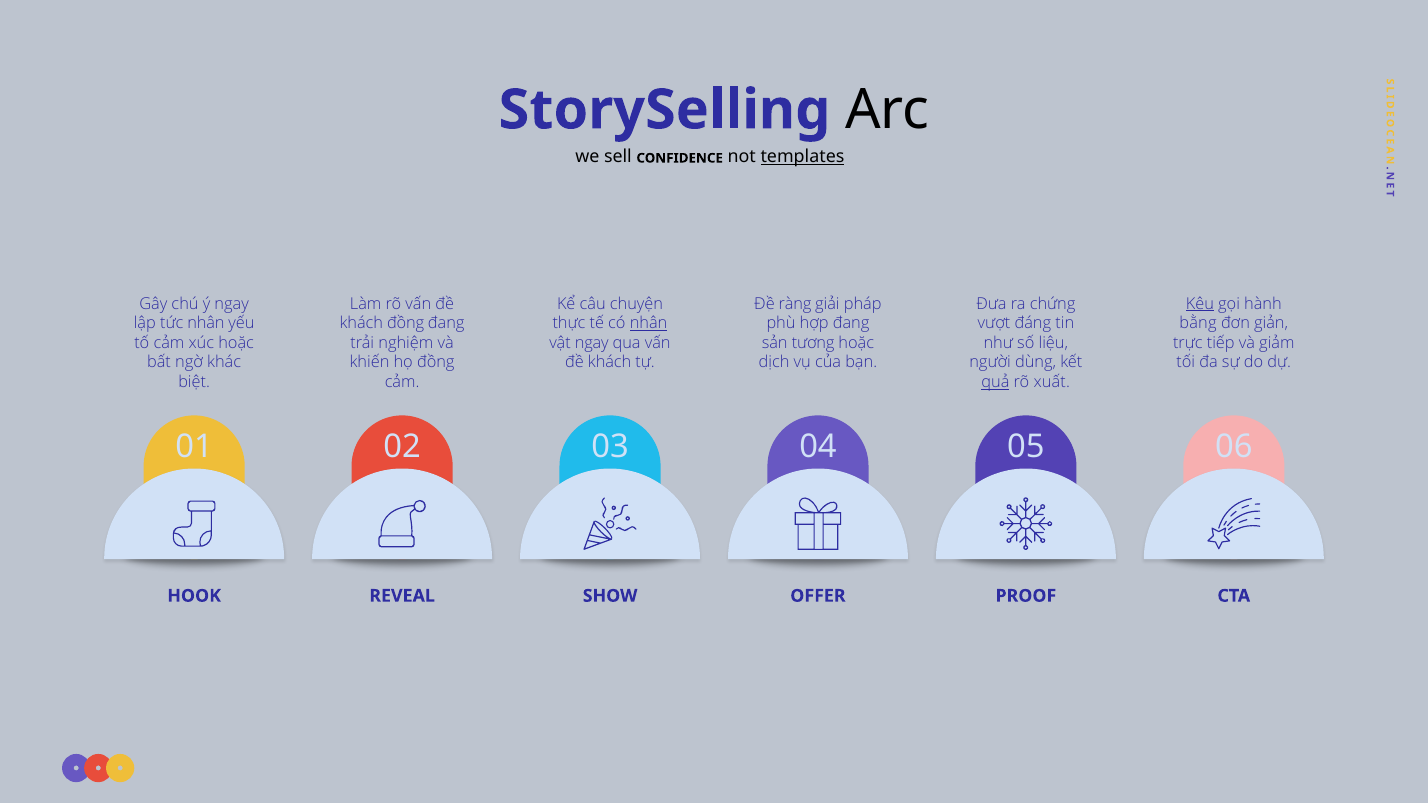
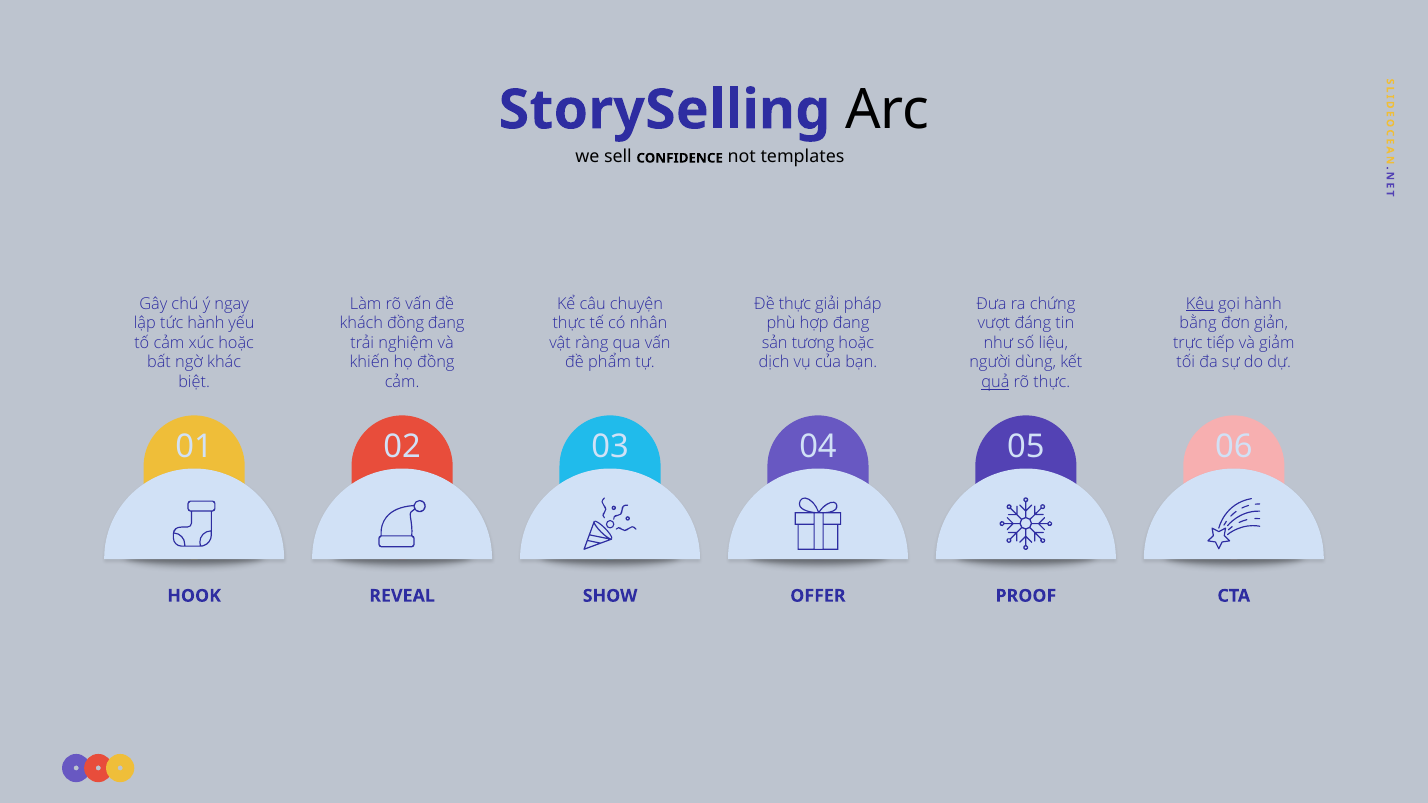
templates underline: present -> none
Đề ràng: ràng -> thực
tức nhân: nhân -> hành
nhân at (649, 323) underline: present -> none
vật ngay: ngay -> ràng
khách at (610, 363): khách -> phẩm
rõ xuất: xuất -> thực
